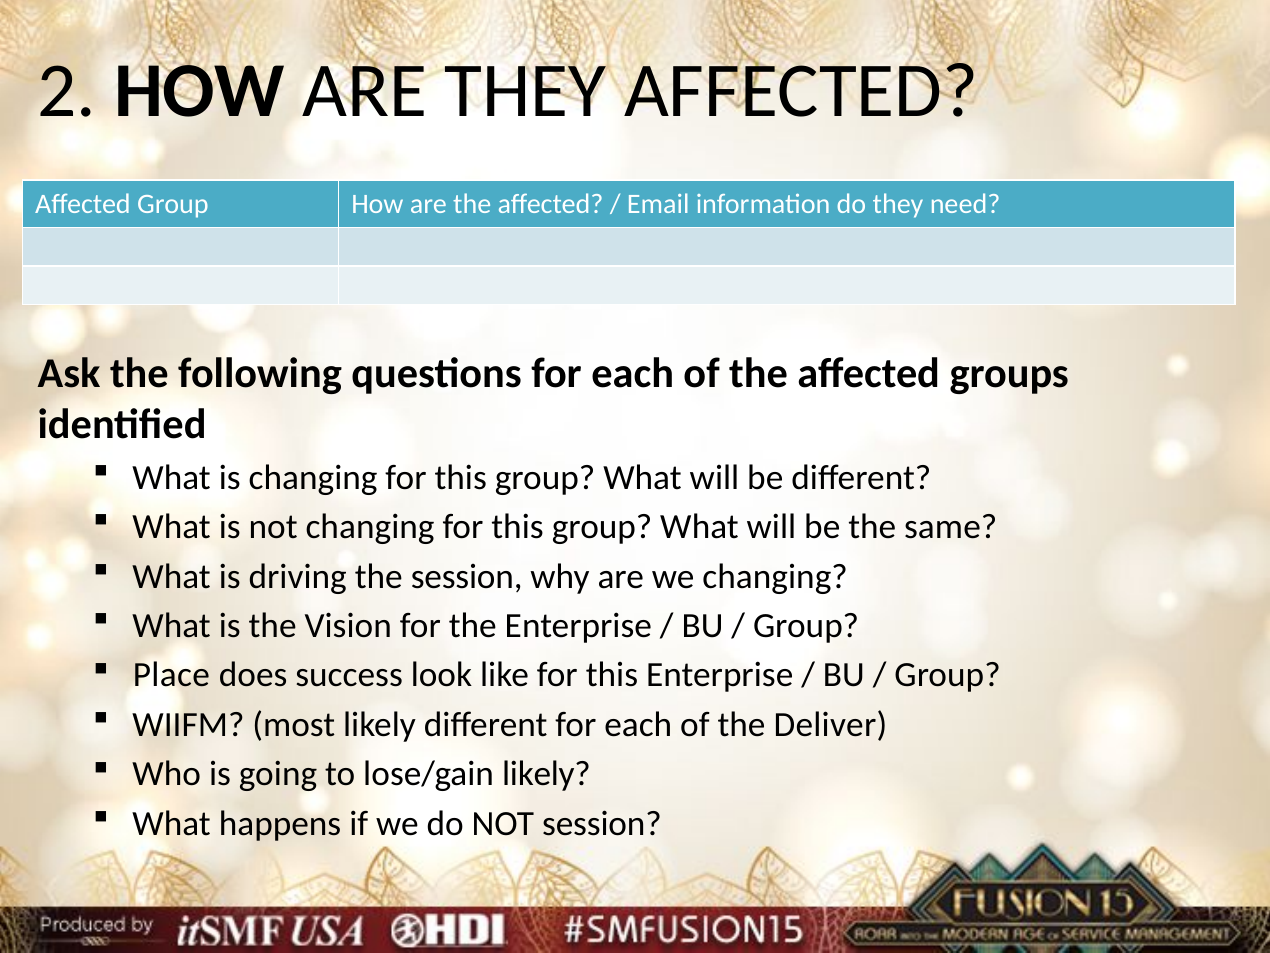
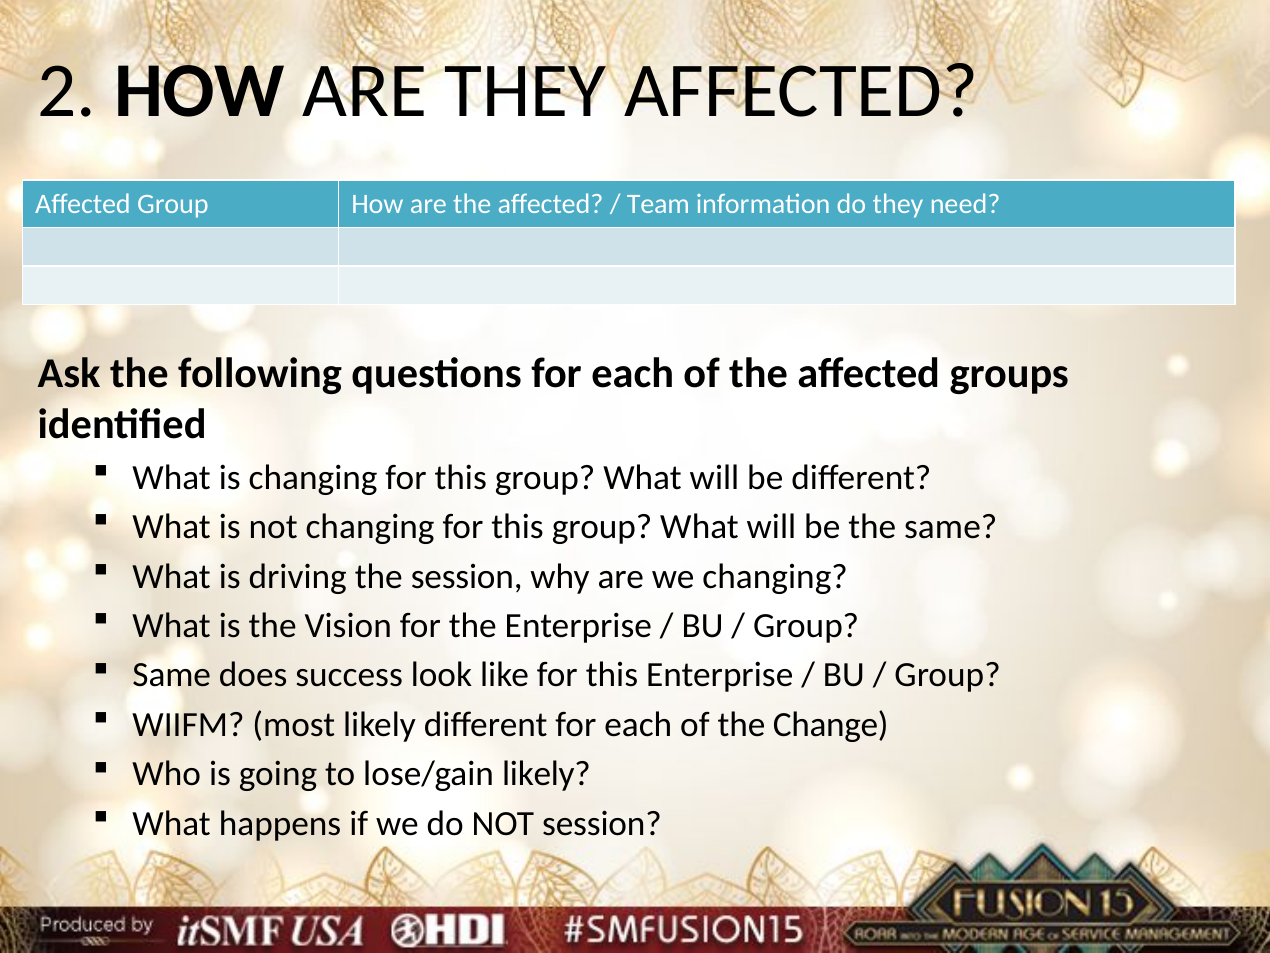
Email: Email -> Team
Place at (171, 675): Place -> Same
Deliver: Deliver -> Change
